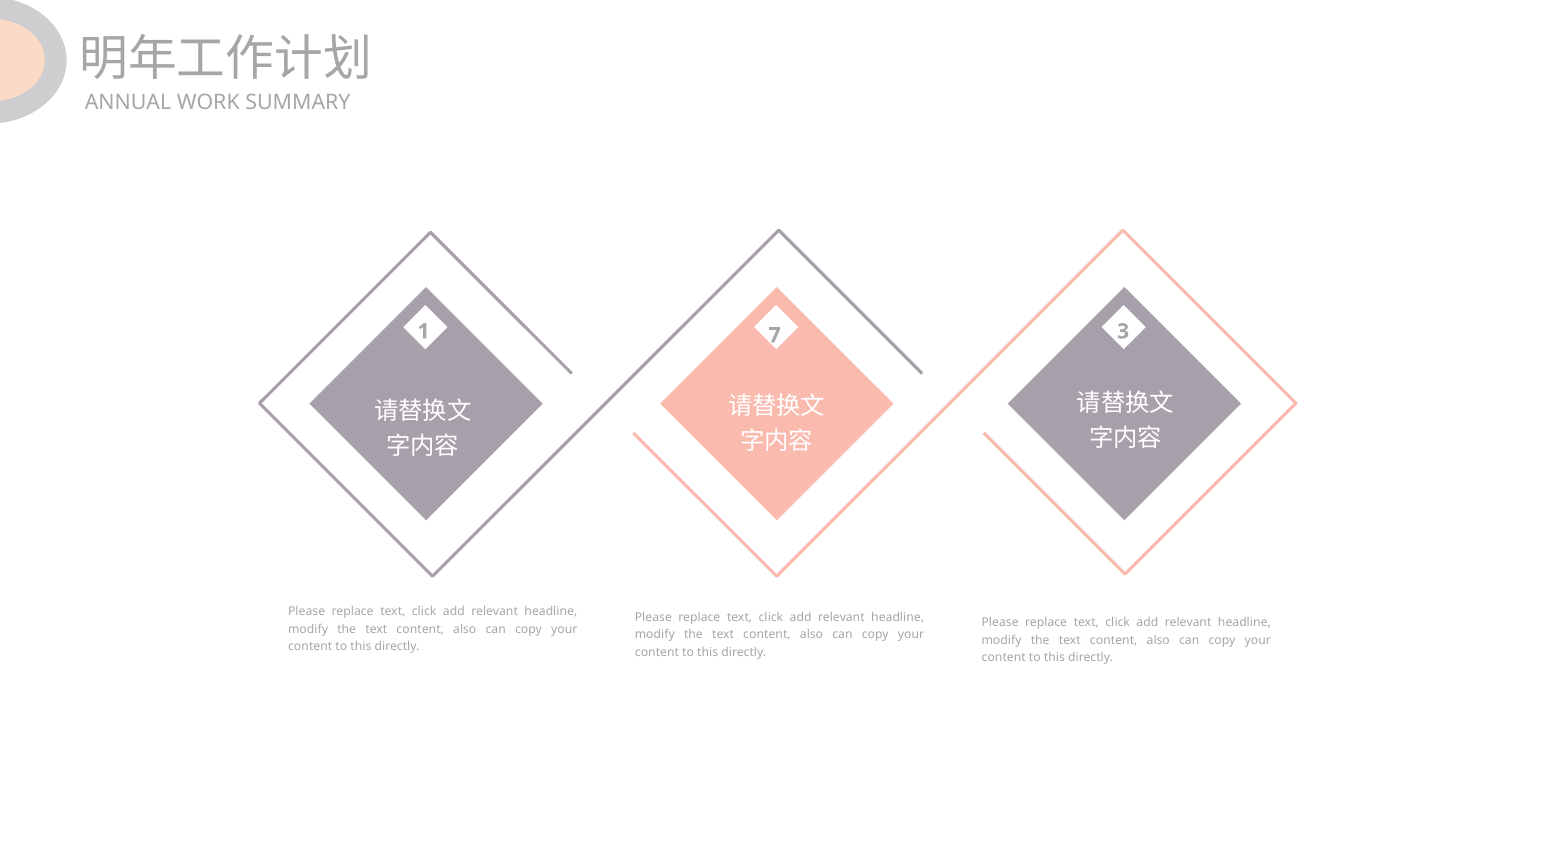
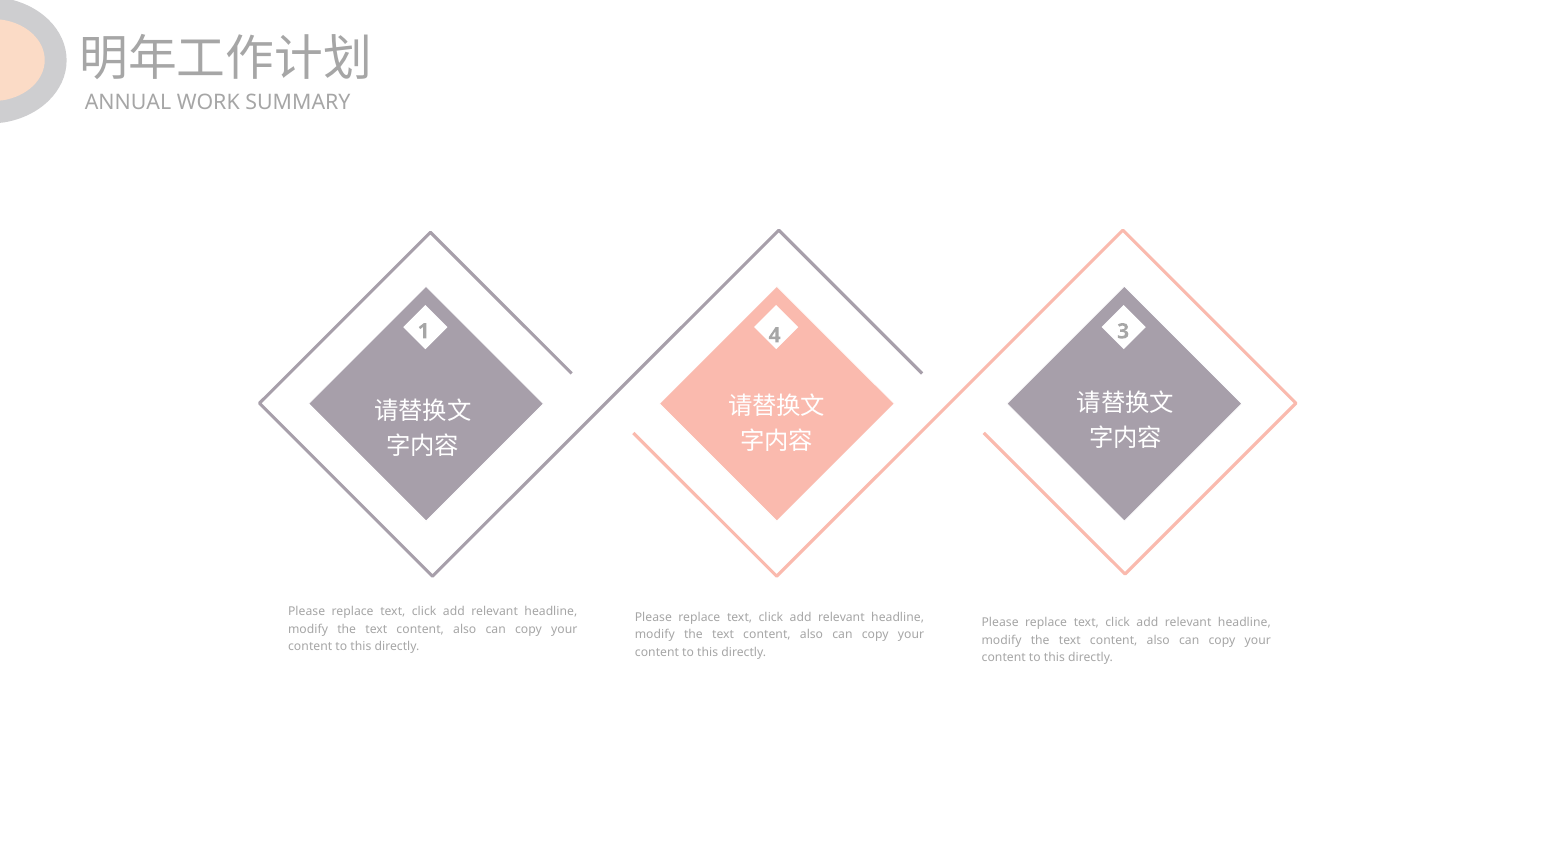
7: 7 -> 4
